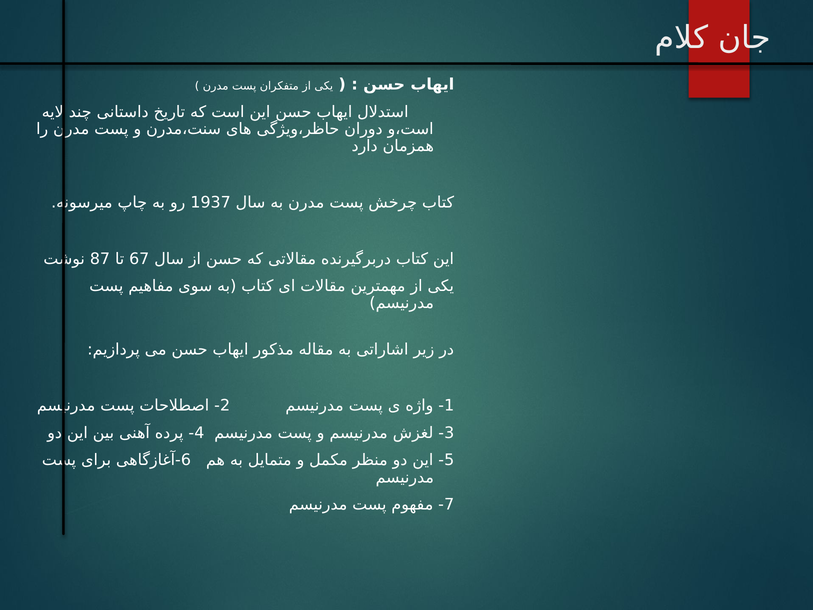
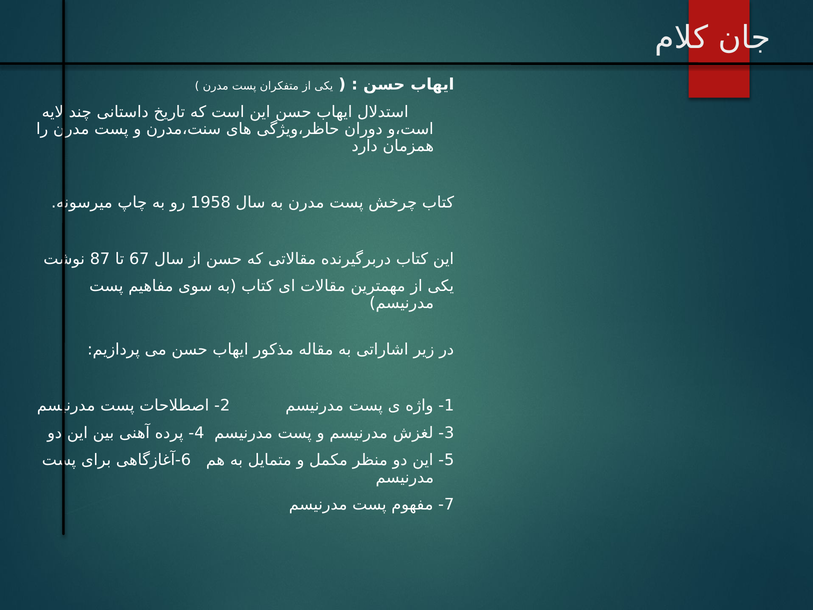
1937: 1937 -> 1958
